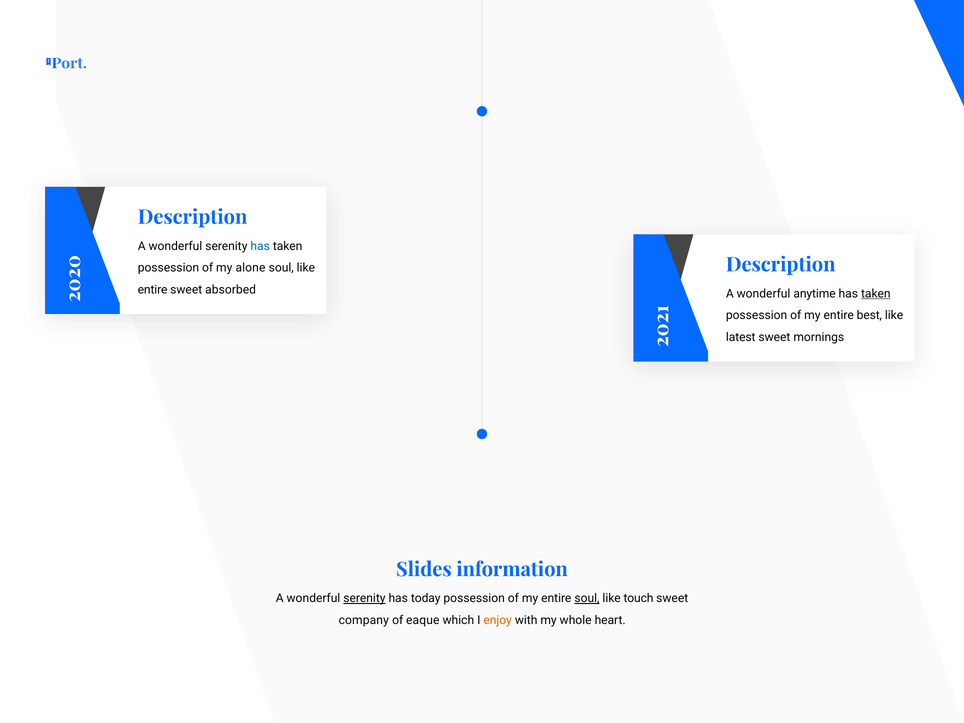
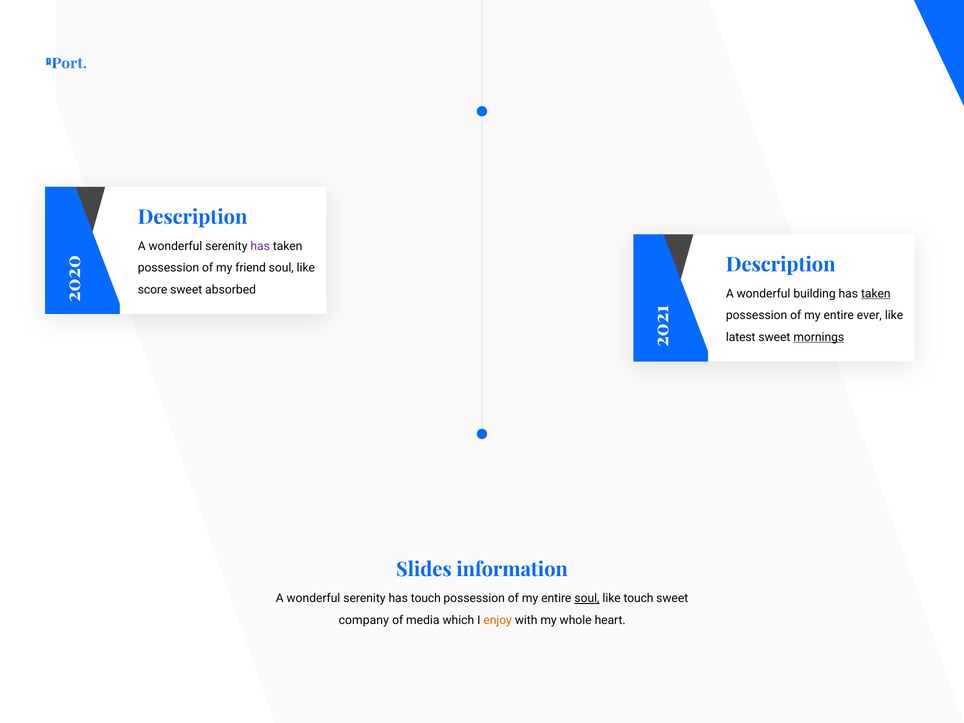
has at (260, 246) colour: blue -> purple
alone: alone -> friend
entire at (153, 290): entire -> score
anytime: anytime -> building
best: best -> ever
mornings underline: none -> present
serenity at (364, 598) underline: present -> none
has today: today -> touch
eaque: eaque -> media
